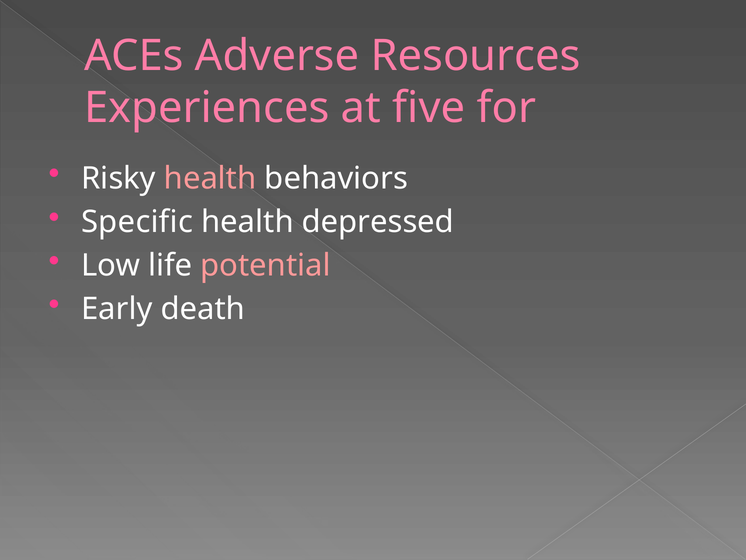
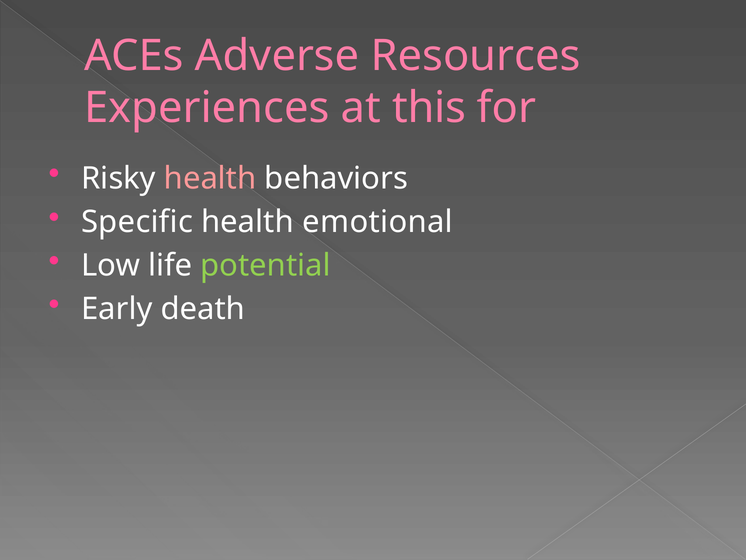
five: five -> this
depressed: depressed -> emotional
potential colour: pink -> light green
